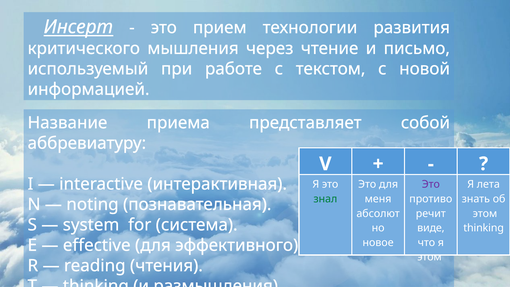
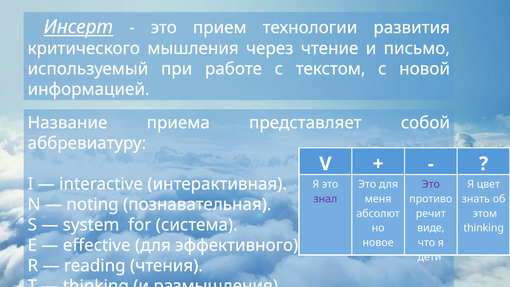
лета: лета -> цвет
знал colour: green -> purple
этом at (429, 257): этом -> дети
